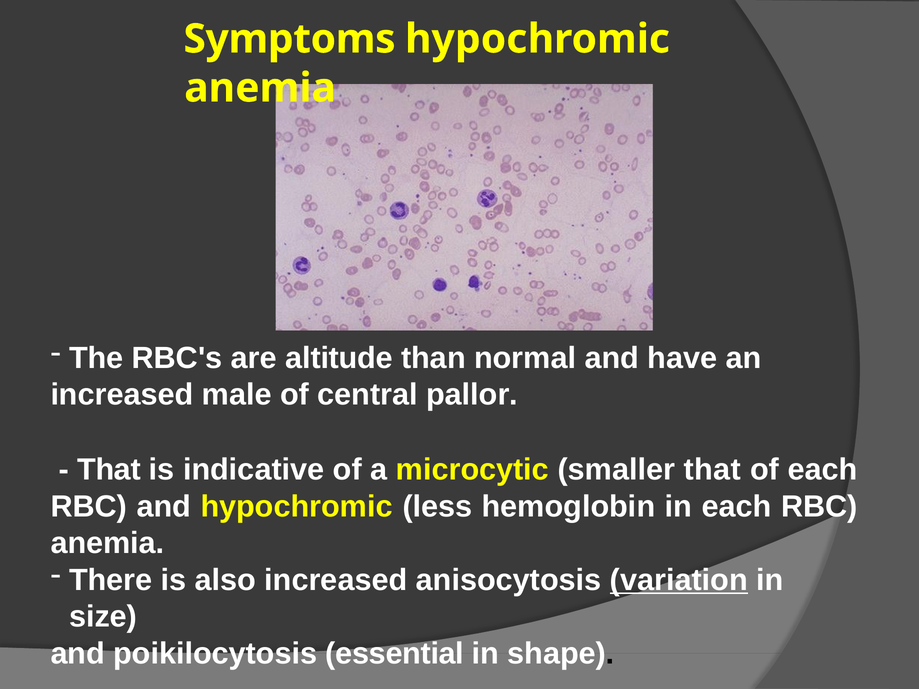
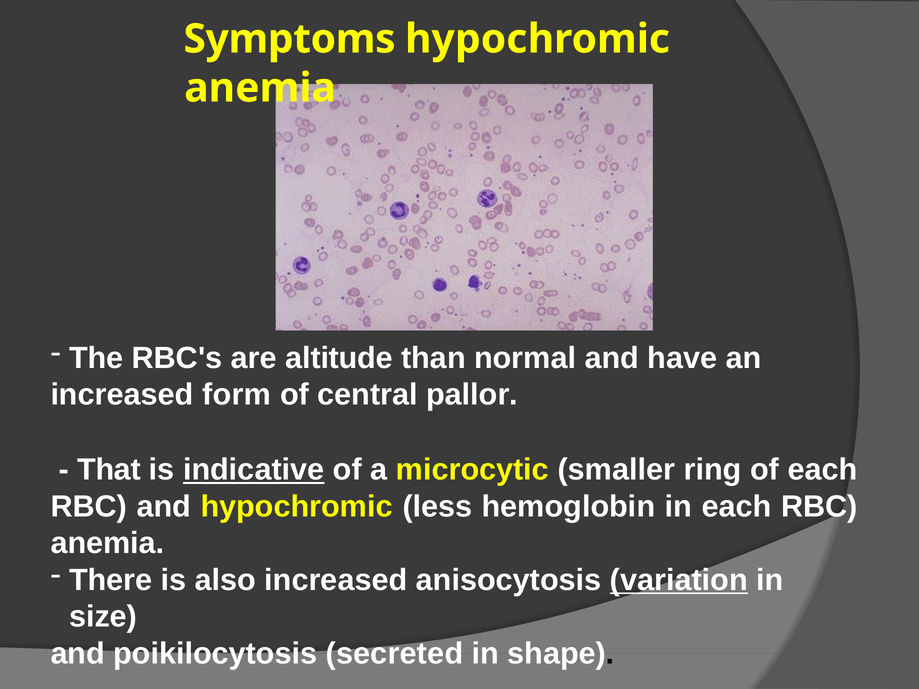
male: male -> form
indicative underline: none -> present
smaller that: that -> ring
essential: essential -> secreted
